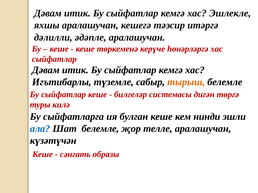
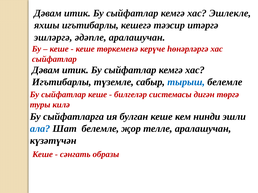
яхшы аралашучан: аралашучан -> игътибарлы
дәлилли: дәлилли -> эшләргә
тырыш colour: orange -> blue
